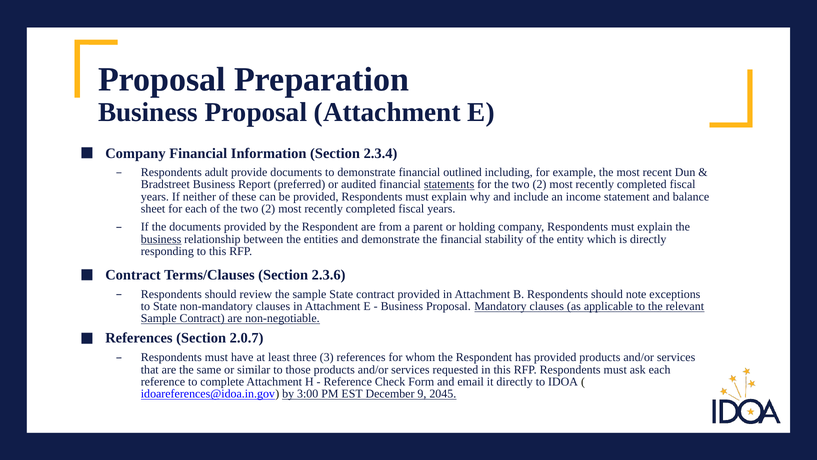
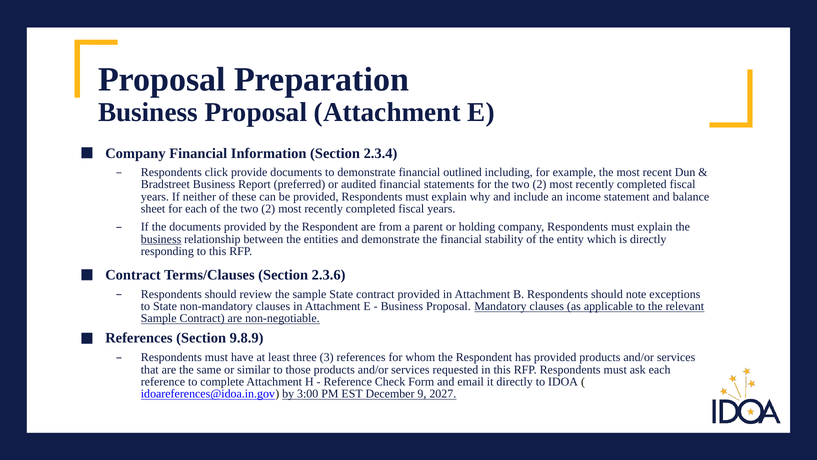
adult: adult -> click
statements underline: present -> none
2.0.7: 2.0.7 -> 9.8.9
2045: 2045 -> 2027
